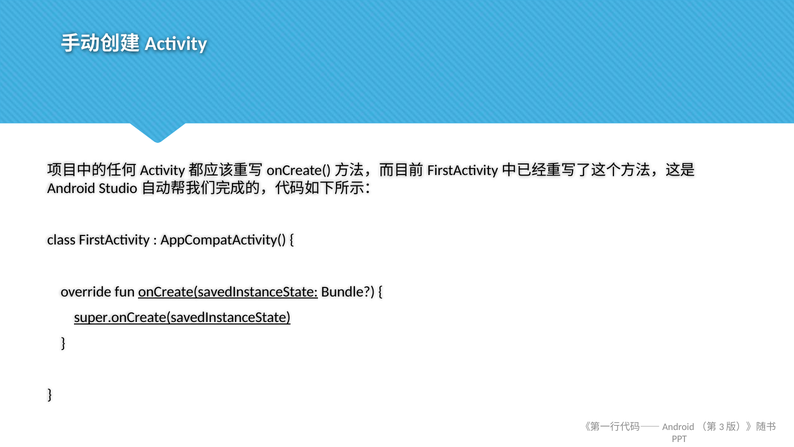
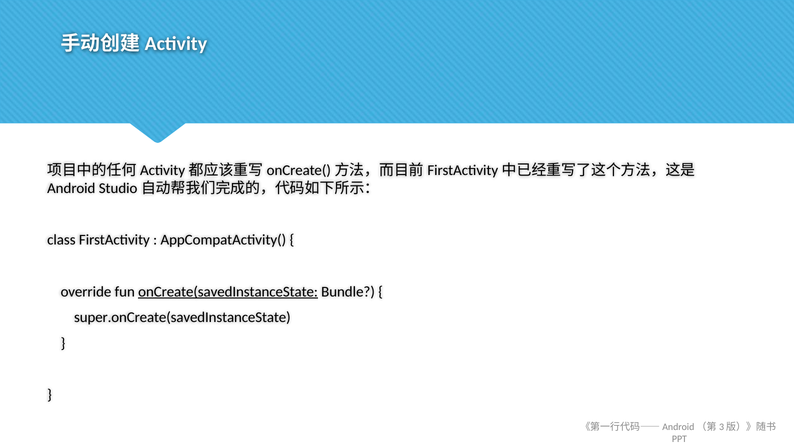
super.onCreate(savedInstanceState underline: present -> none
